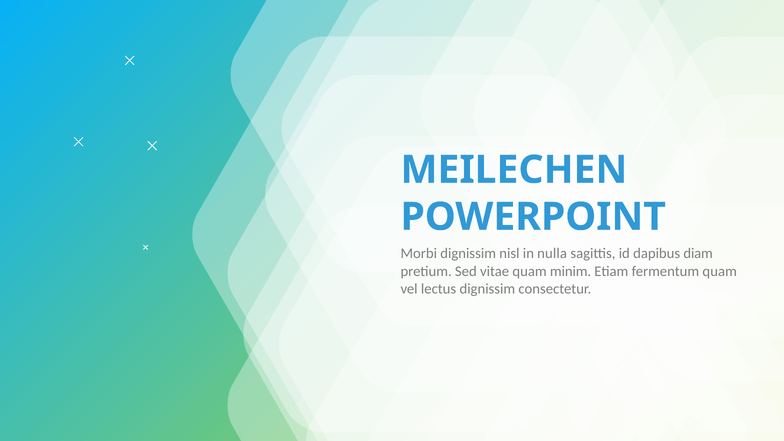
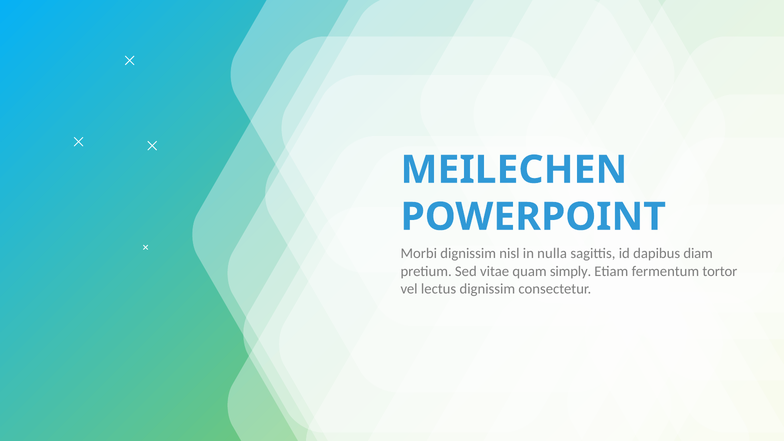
minim: minim -> simply
fermentum quam: quam -> tortor
